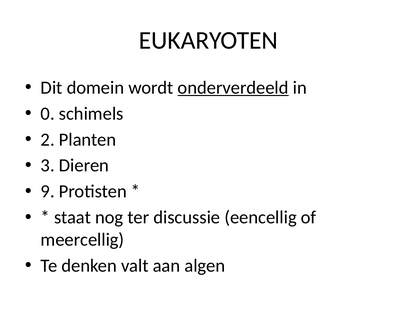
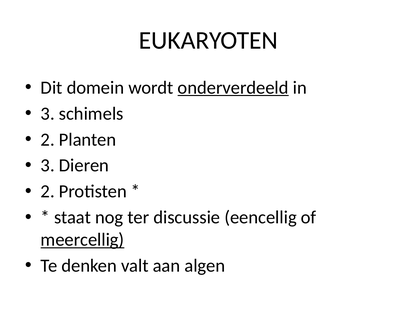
0 at (48, 113): 0 -> 3
9 at (48, 191): 9 -> 2
meercellig underline: none -> present
